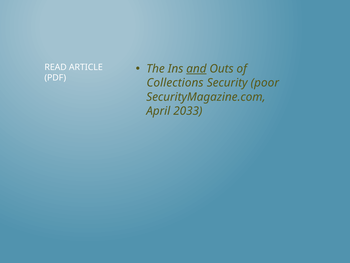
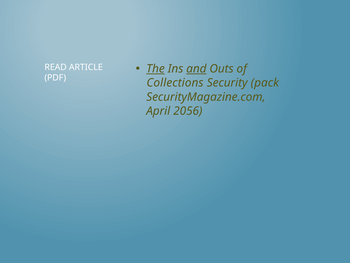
The underline: none -> present
poor: poor -> pack
2033: 2033 -> 2056
